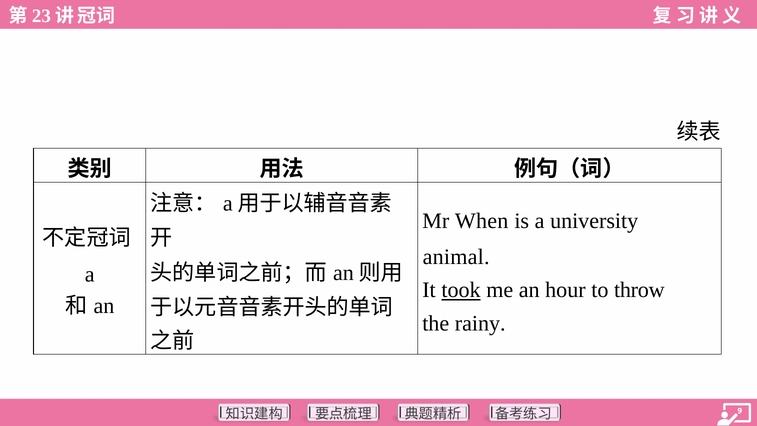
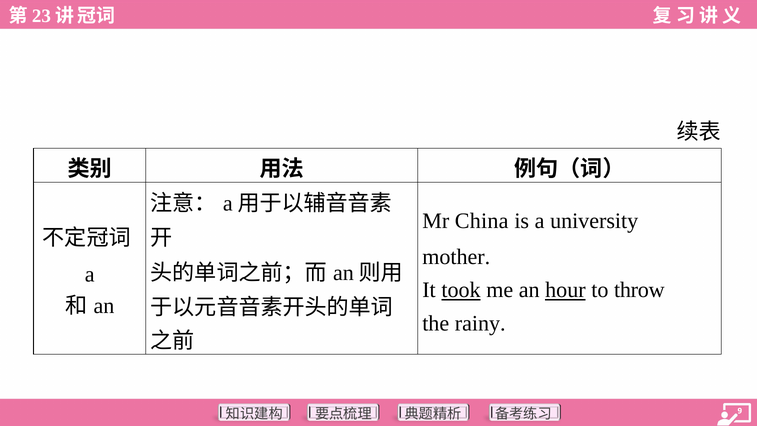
When: When -> China
animal: animal -> mother
hour underline: none -> present
